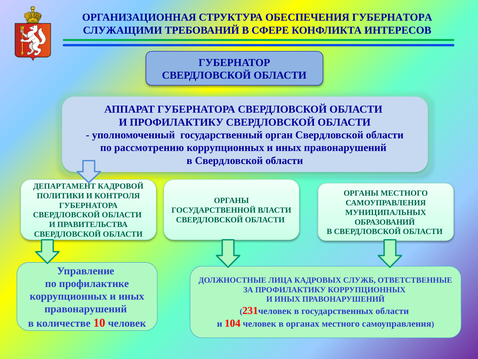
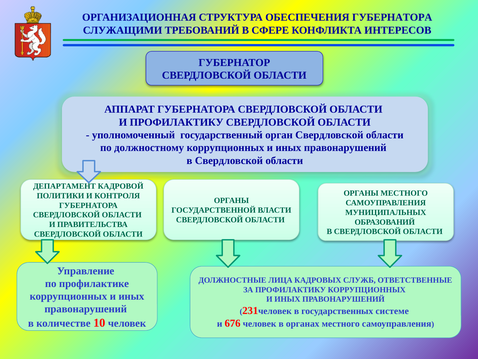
рассмотрению: рассмотрению -> должностному
государственных области: области -> системе
104: 104 -> 676
